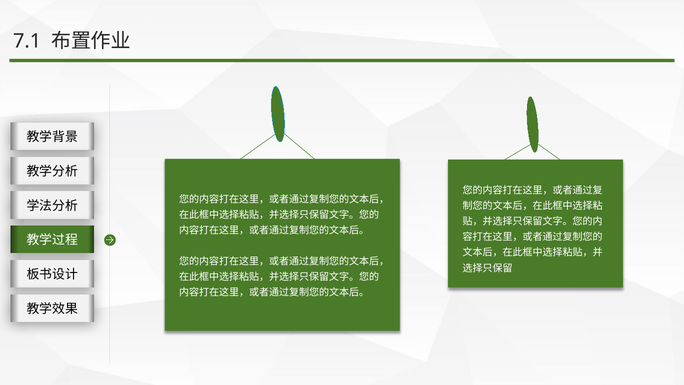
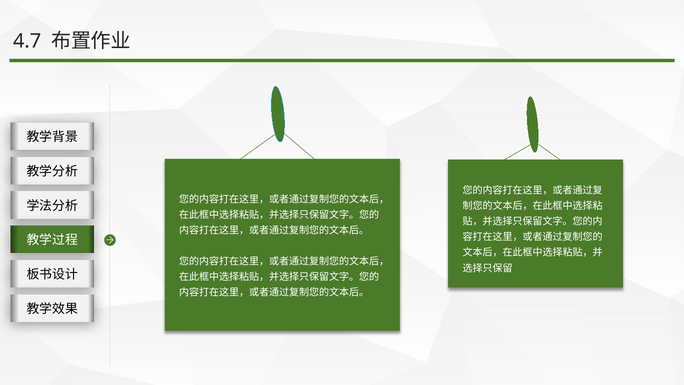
7.1: 7.1 -> 4.7
